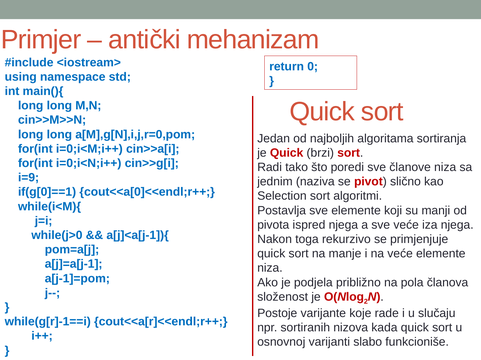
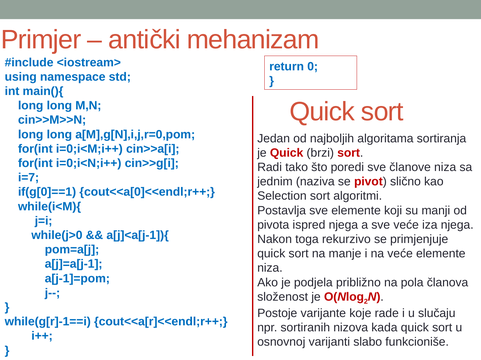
i=9: i=9 -> i=7
